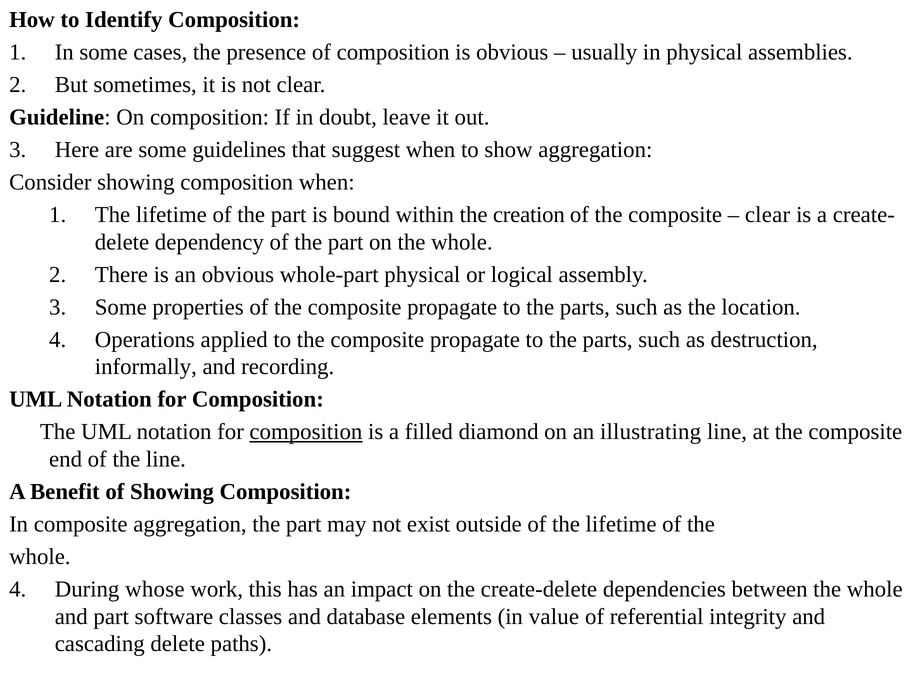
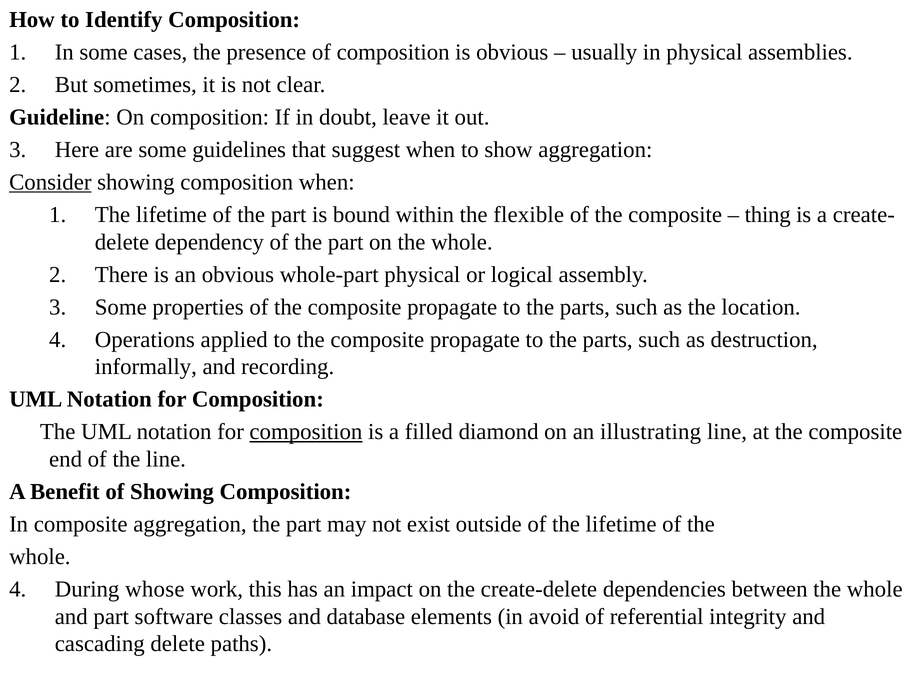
Consider underline: none -> present
creation: creation -> flexible
clear at (767, 215): clear -> thing
value: value -> avoid
